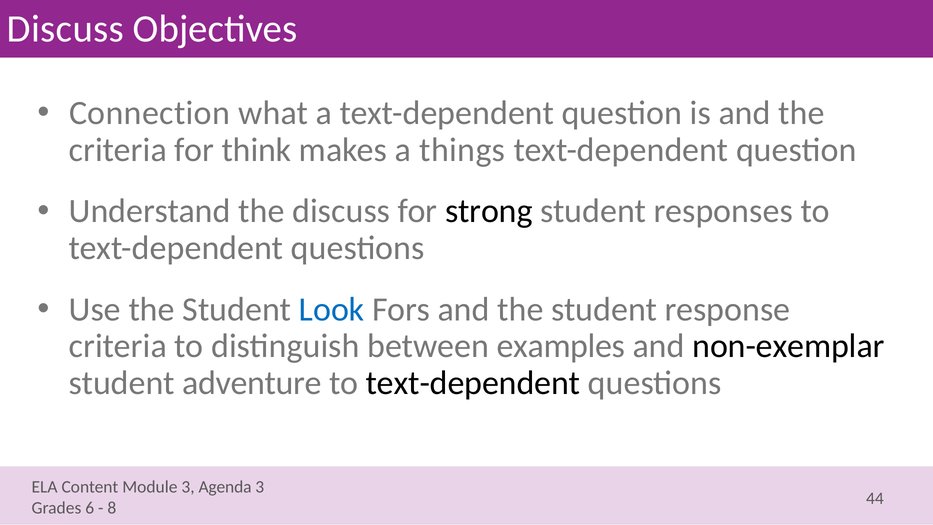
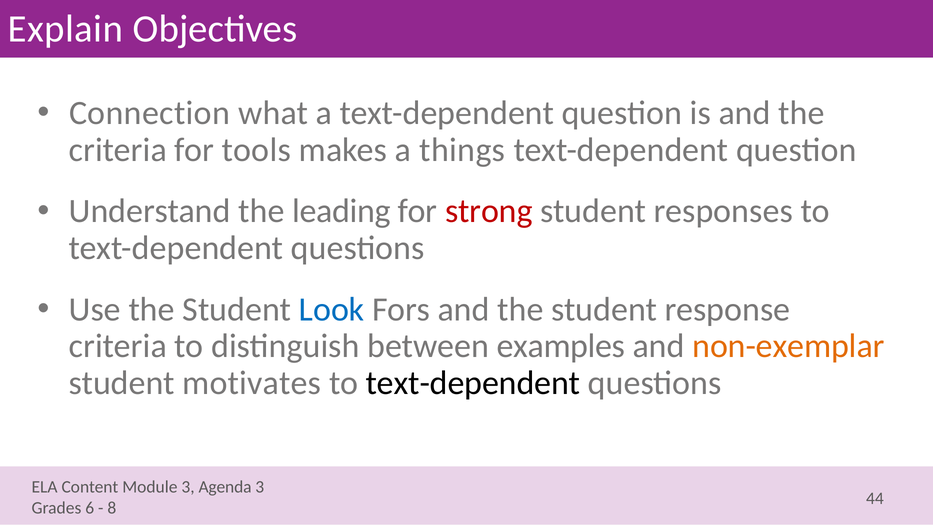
Discuss at (65, 29): Discuss -> Explain
think: think -> tools
the discuss: discuss -> leading
strong colour: black -> red
non-exemplar colour: black -> orange
adventure: adventure -> motivates
